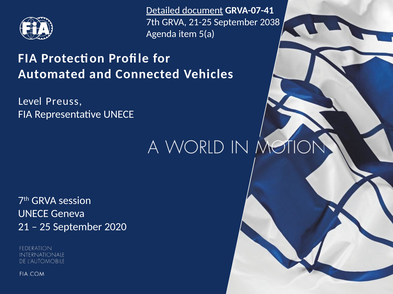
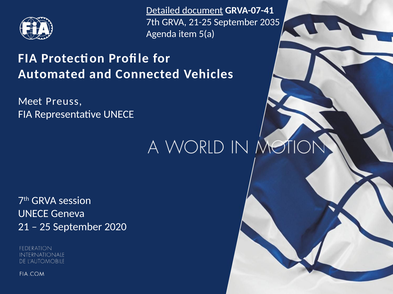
2038: 2038 -> 2035
Level: Level -> Meet
